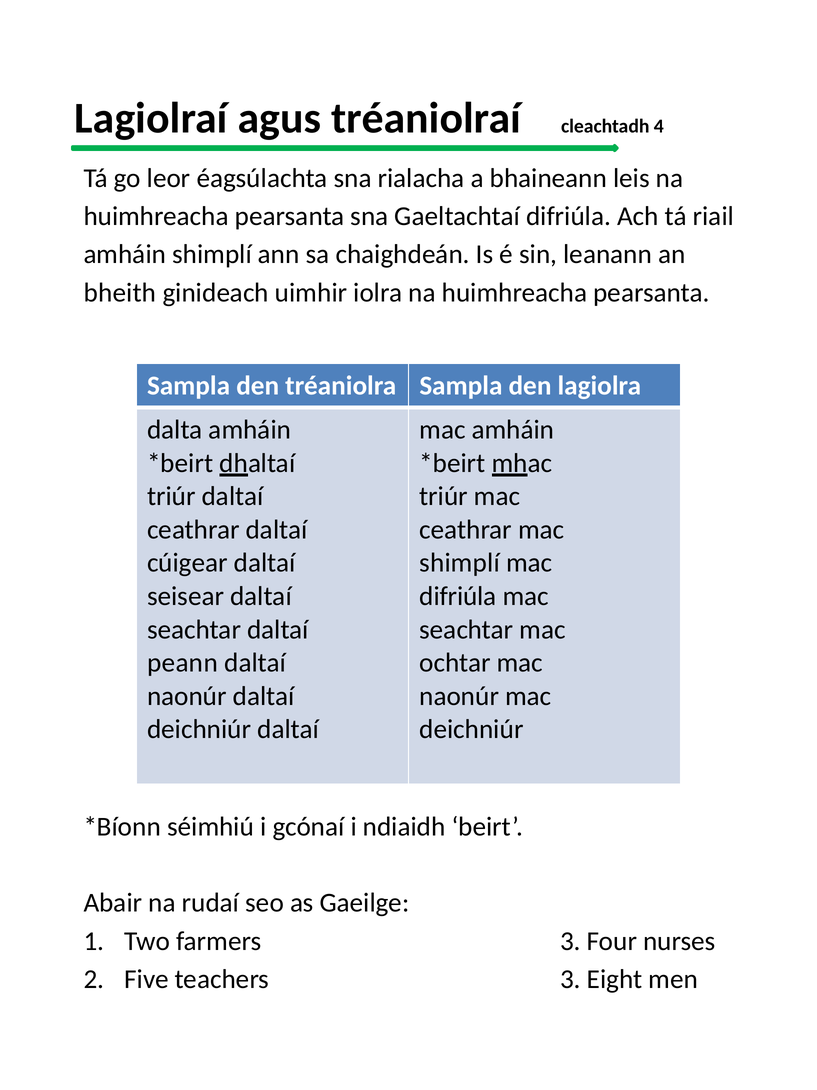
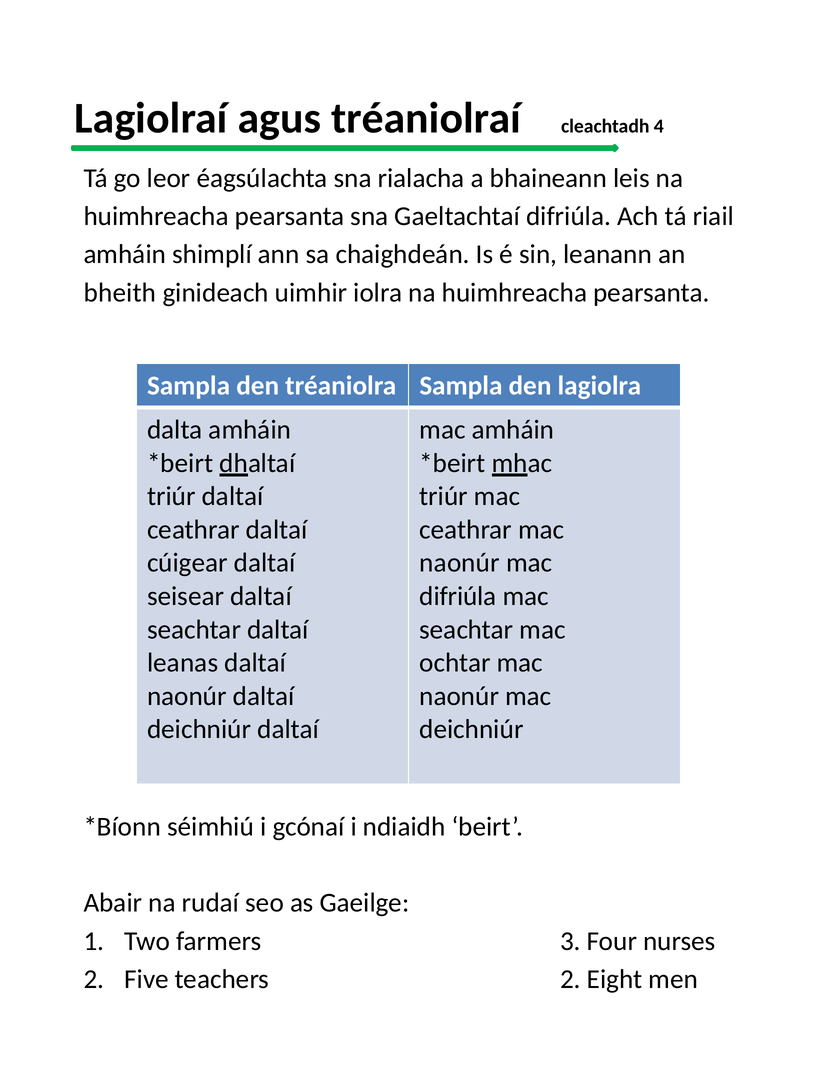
shimplí at (460, 563): shimplí -> naonúr
peann: peann -> leanas
teachers 3: 3 -> 2
